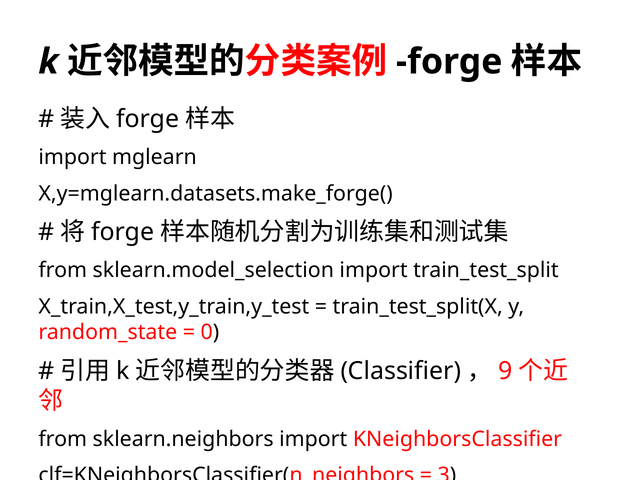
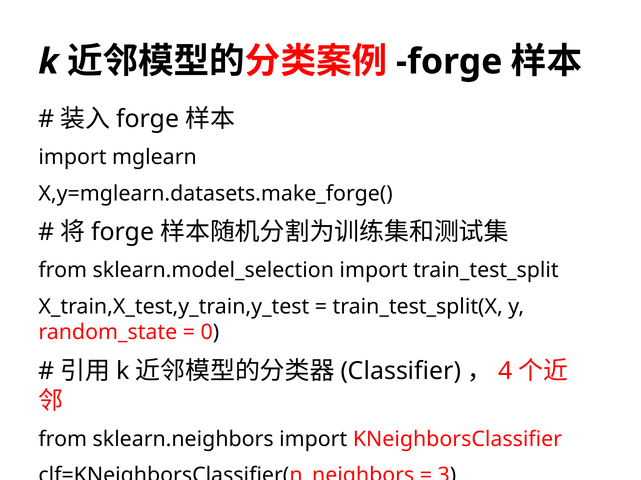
9: 9 -> 4
